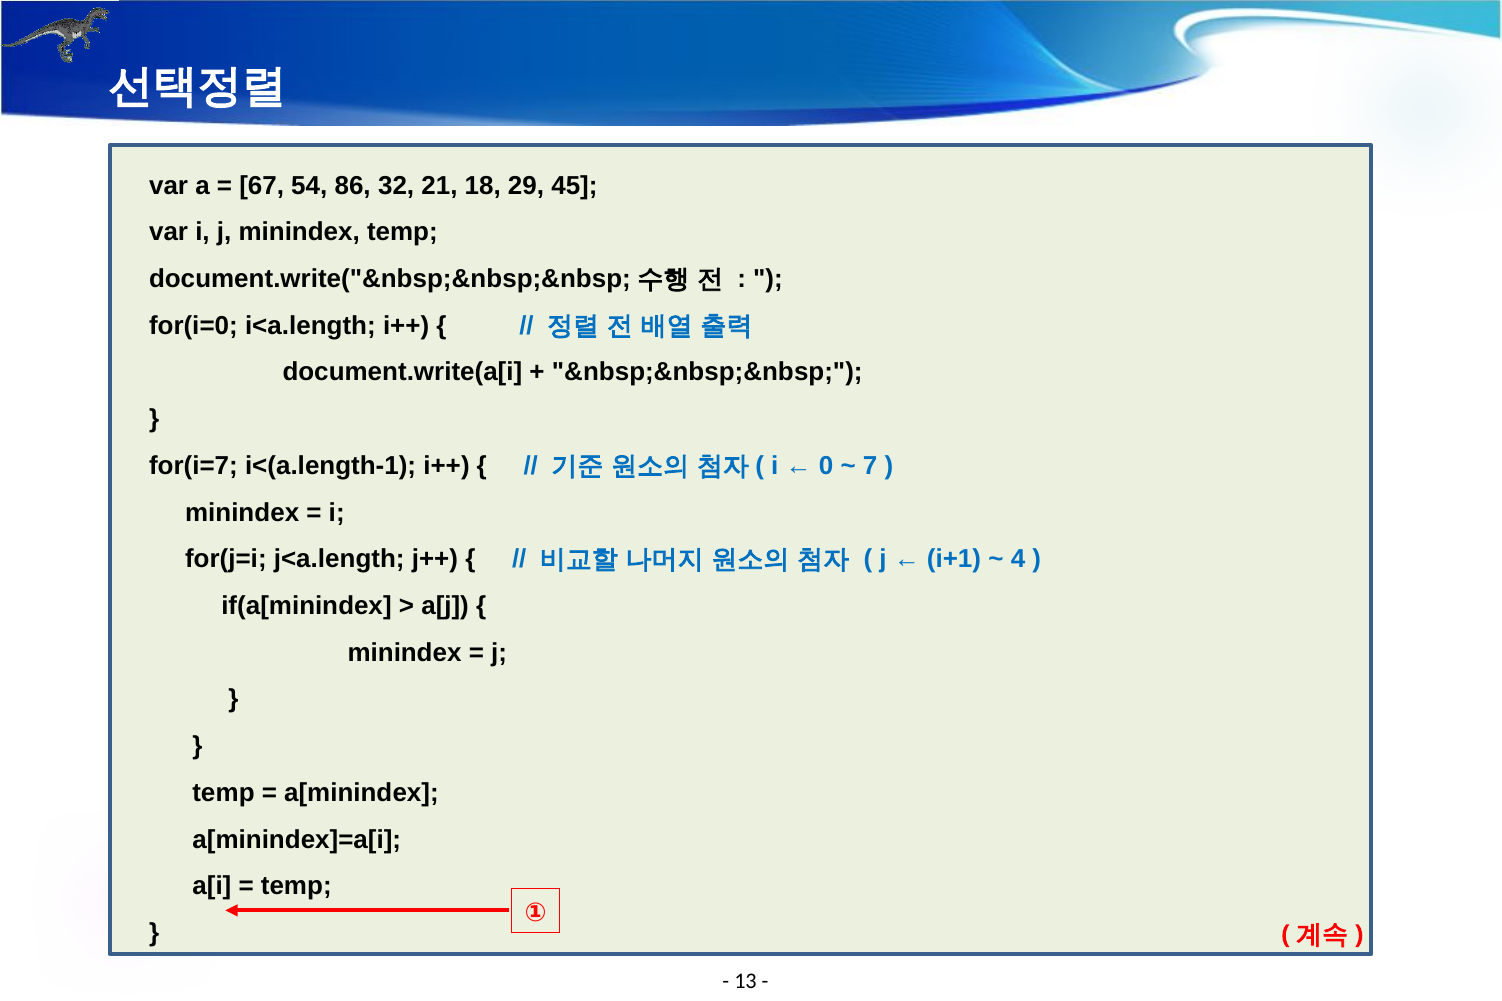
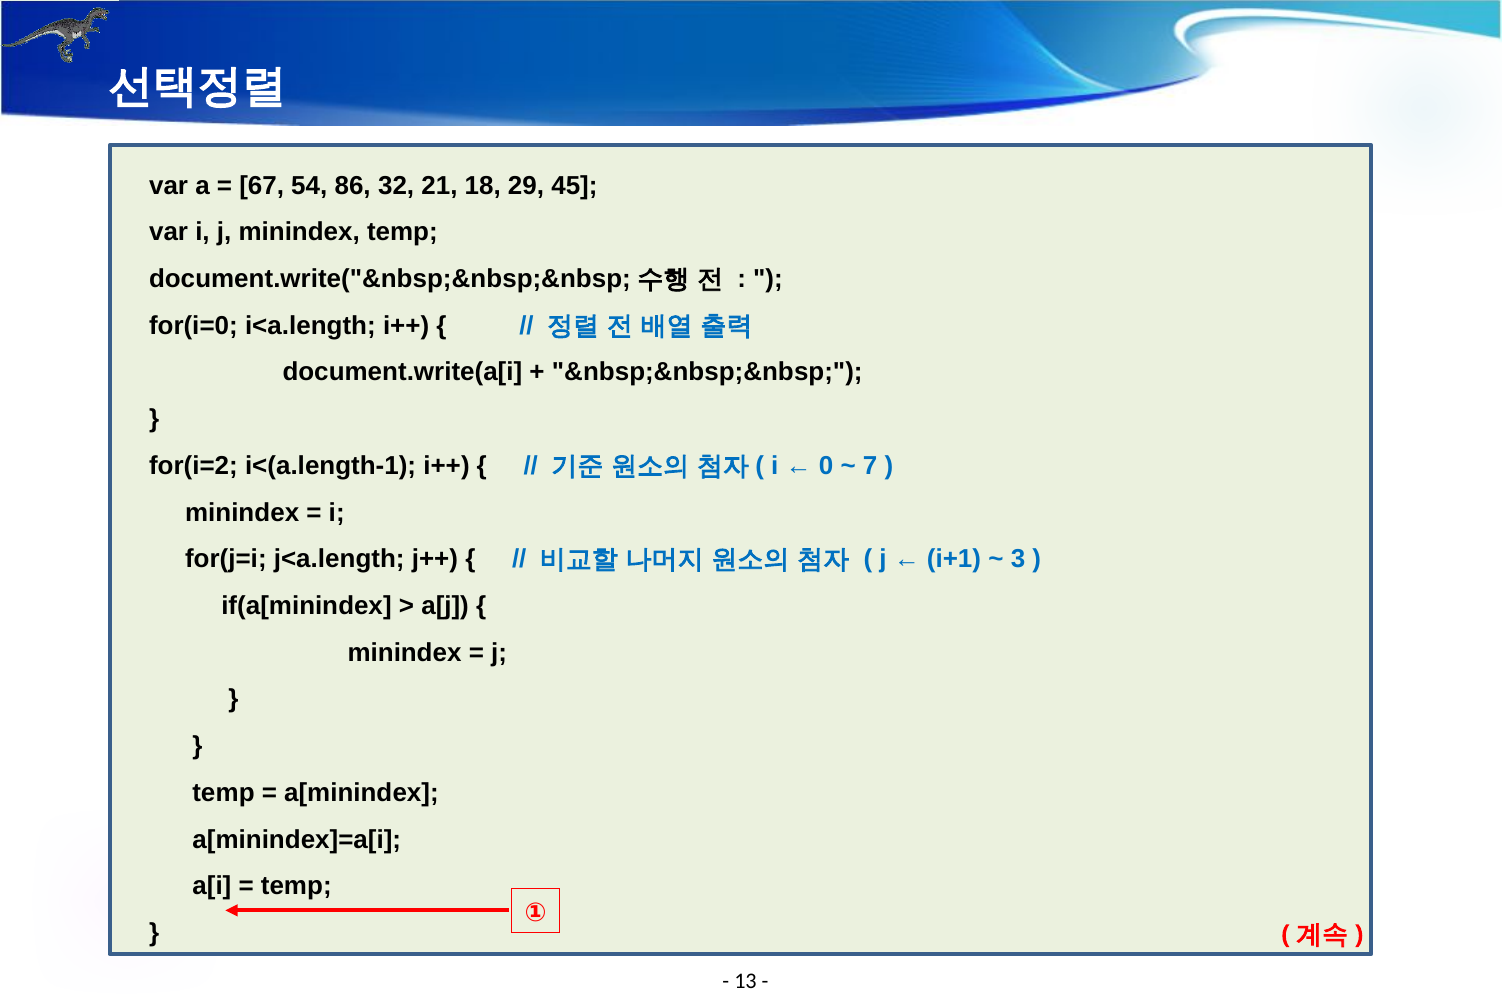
for(i=7: for(i=7 -> for(i=2
4: 4 -> 3
